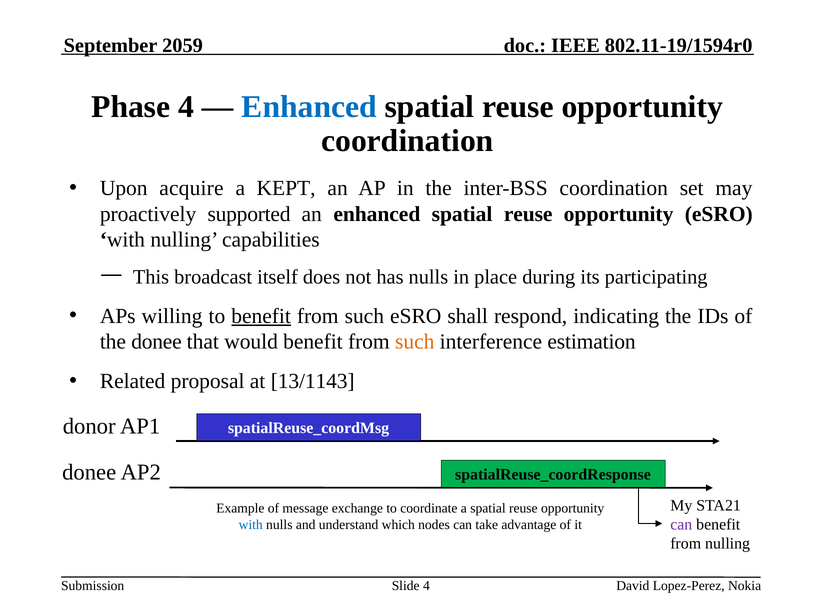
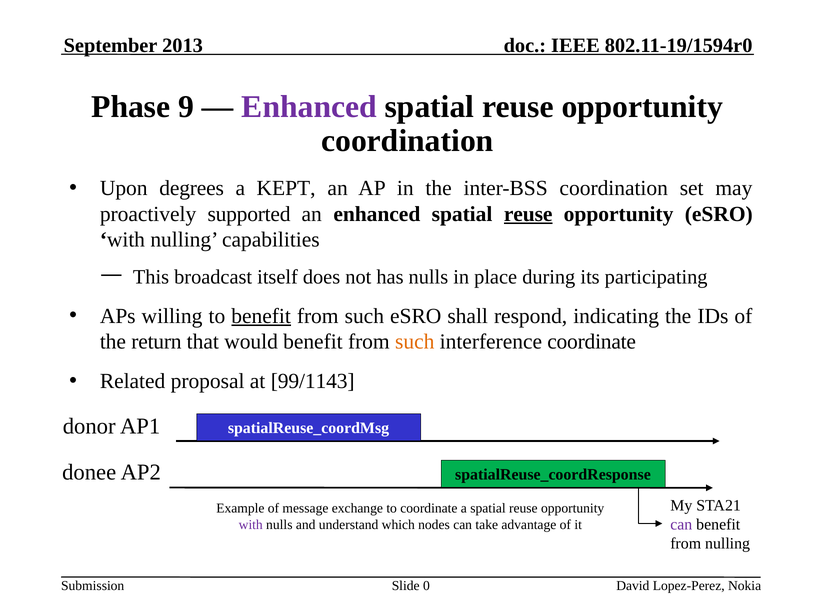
2059: 2059 -> 2013
Phase 4: 4 -> 9
Enhanced at (309, 107) colour: blue -> purple
acquire: acquire -> degrees
reuse at (528, 214) underline: none -> present
the donee: donee -> return
interference estimation: estimation -> coordinate
13/1143: 13/1143 -> 99/1143
with at (251, 525) colour: blue -> purple
Slide 4: 4 -> 0
